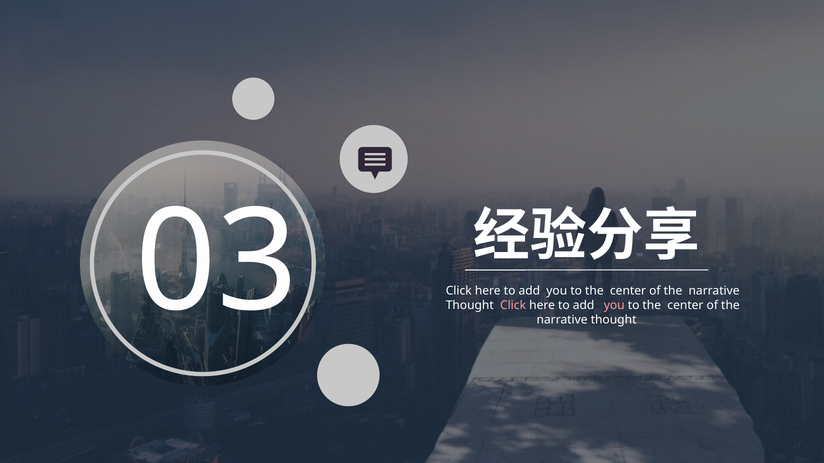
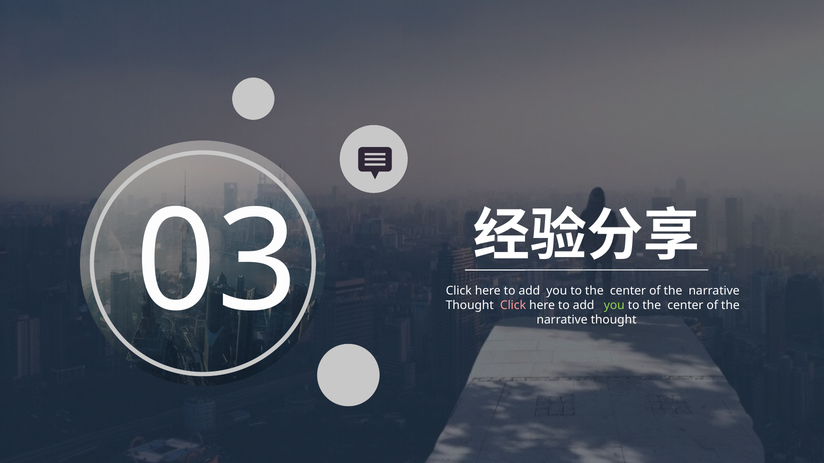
you at (614, 306) colour: pink -> light green
